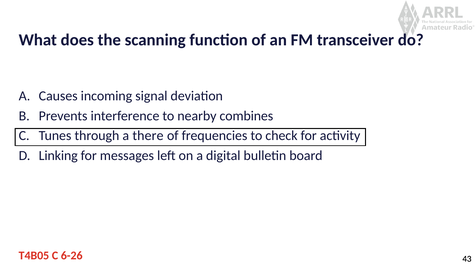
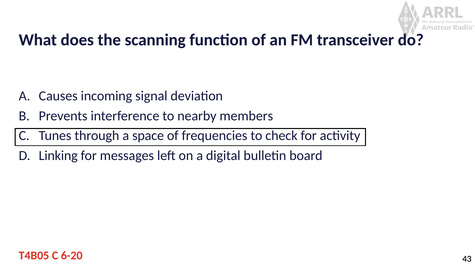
combines: combines -> members
there: there -> space
6-26: 6-26 -> 6-20
